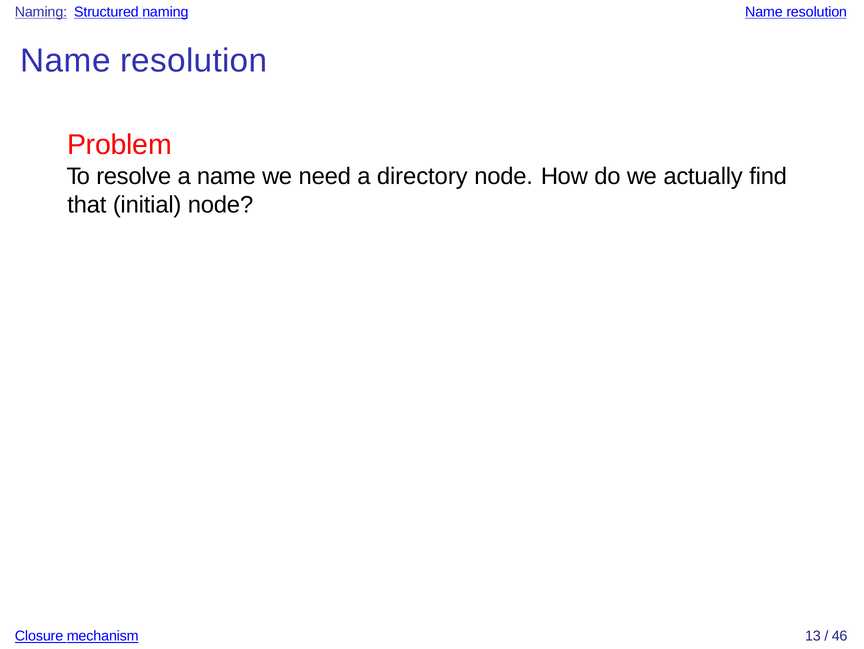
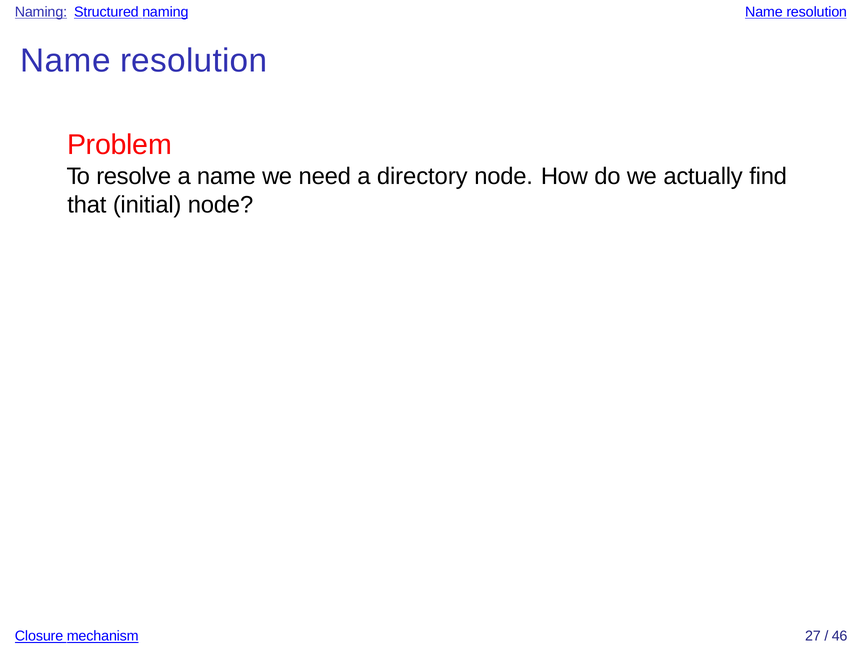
13: 13 -> 27
